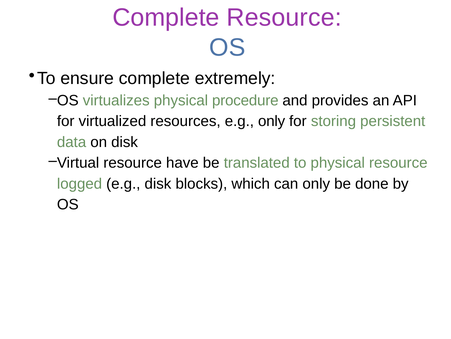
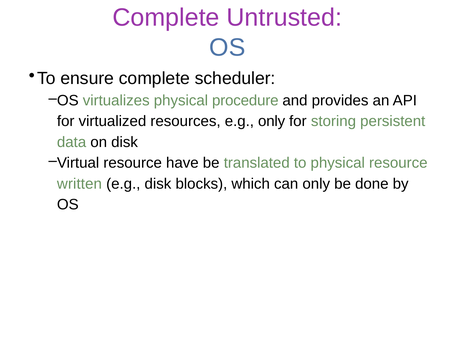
Complete Resource: Resource -> Untrusted
extremely: extremely -> scheduler
logged: logged -> written
